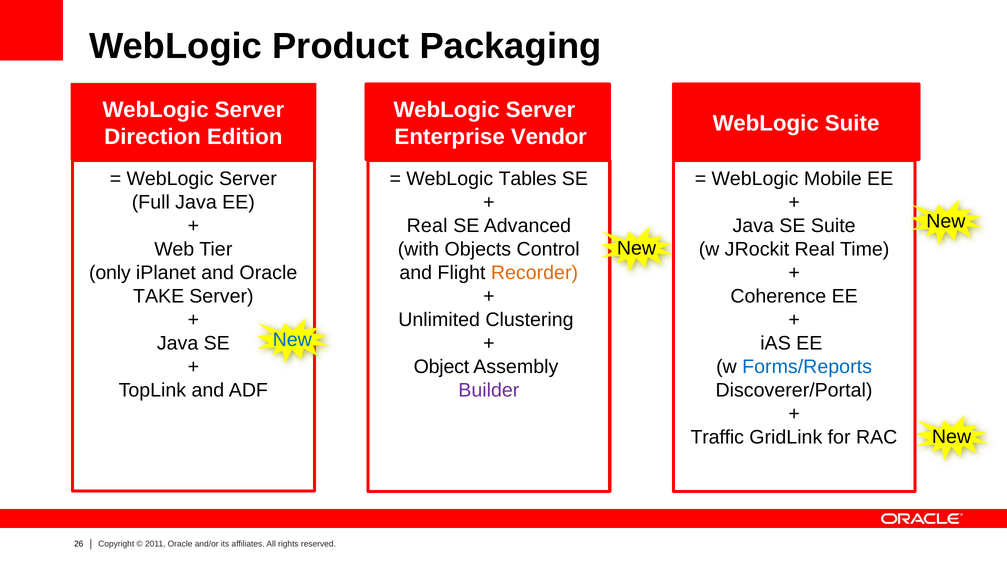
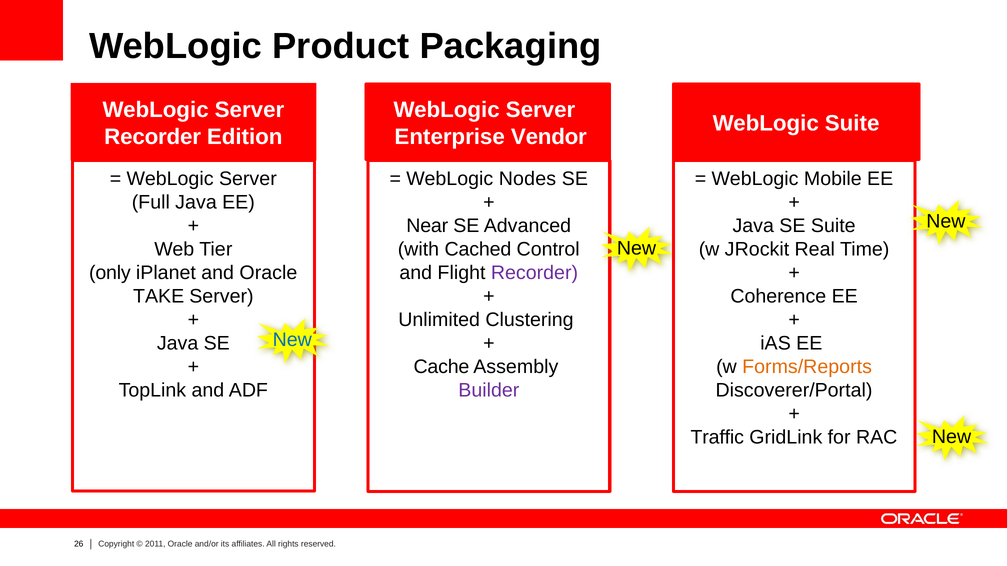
Direction at (153, 137): Direction -> Recorder
Tables: Tables -> Nodes
Real at (427, 226): Real -> Near
Objects: Objects -> Cached
Recorder at (534, 273) colour: orange -> purple
Object: Object -> Cache
Forms/Reports colour: blue -> orange
